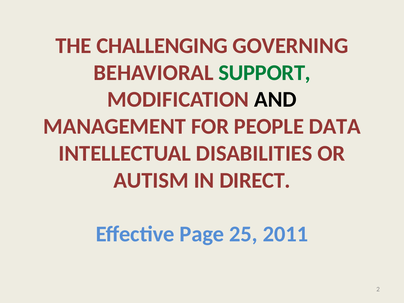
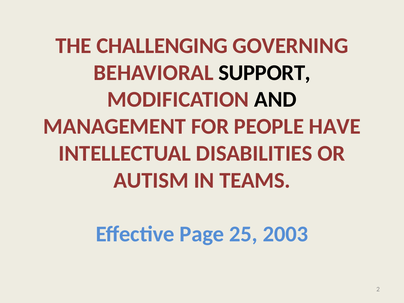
SUPPORT colour: green -> black
DATA: DATA -> HAVE
DIRECT: DIRECT -> TEAMS
2011: 2011 -> 2003
